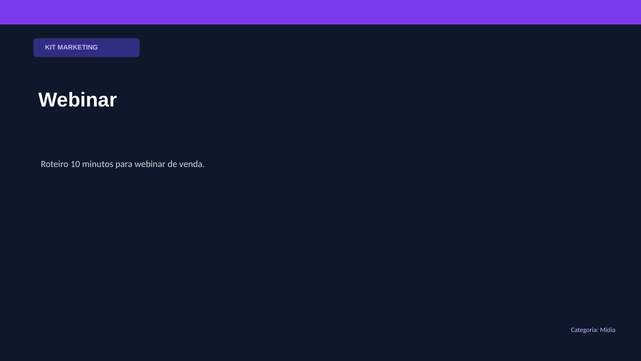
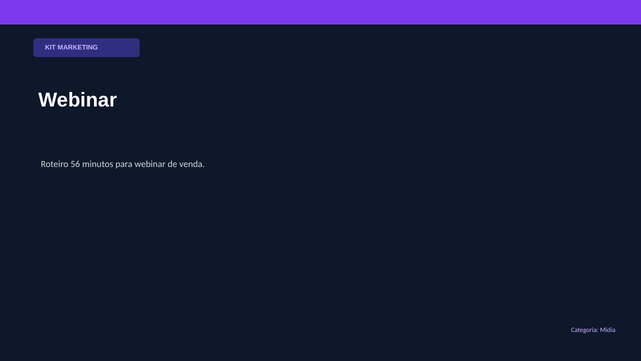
10: 10 -> 56
